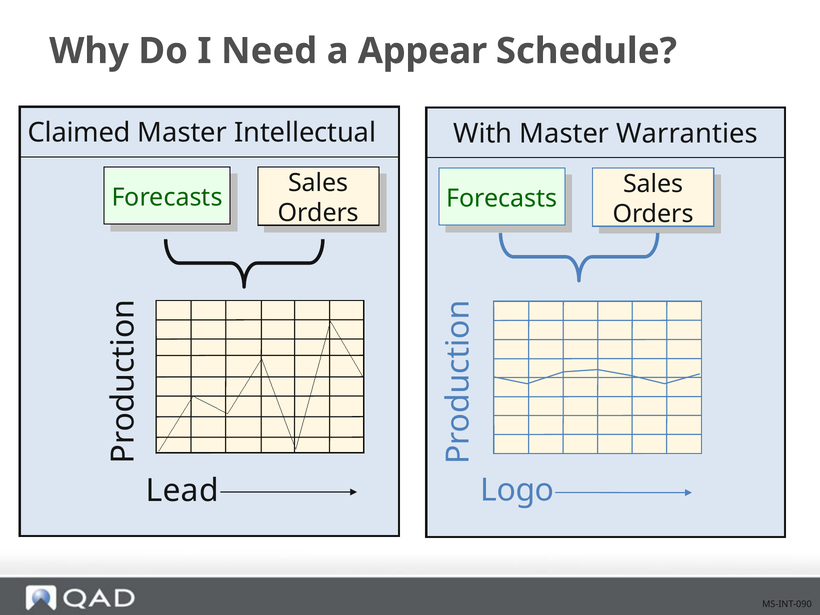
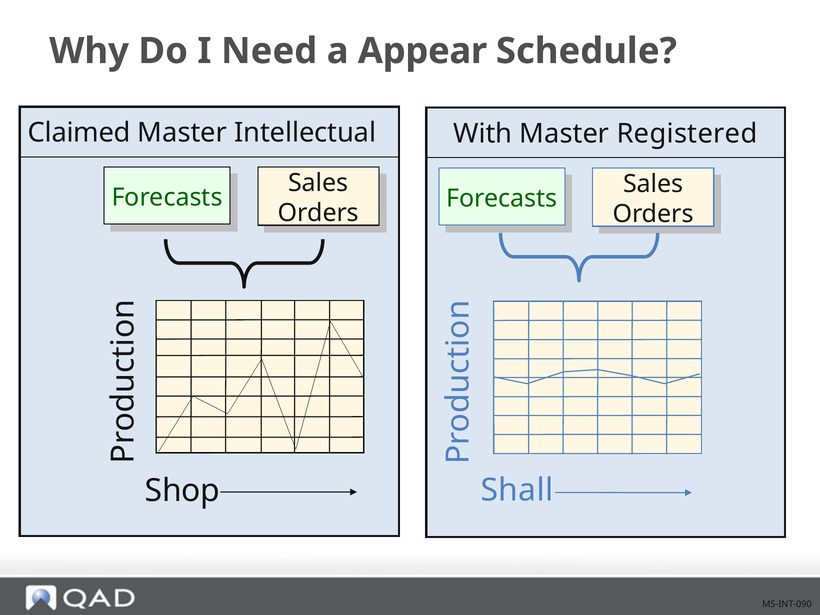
Warranties: Warranties -> Registered
Logo: Logo -> Shall
Lead: Lead -> Shop
